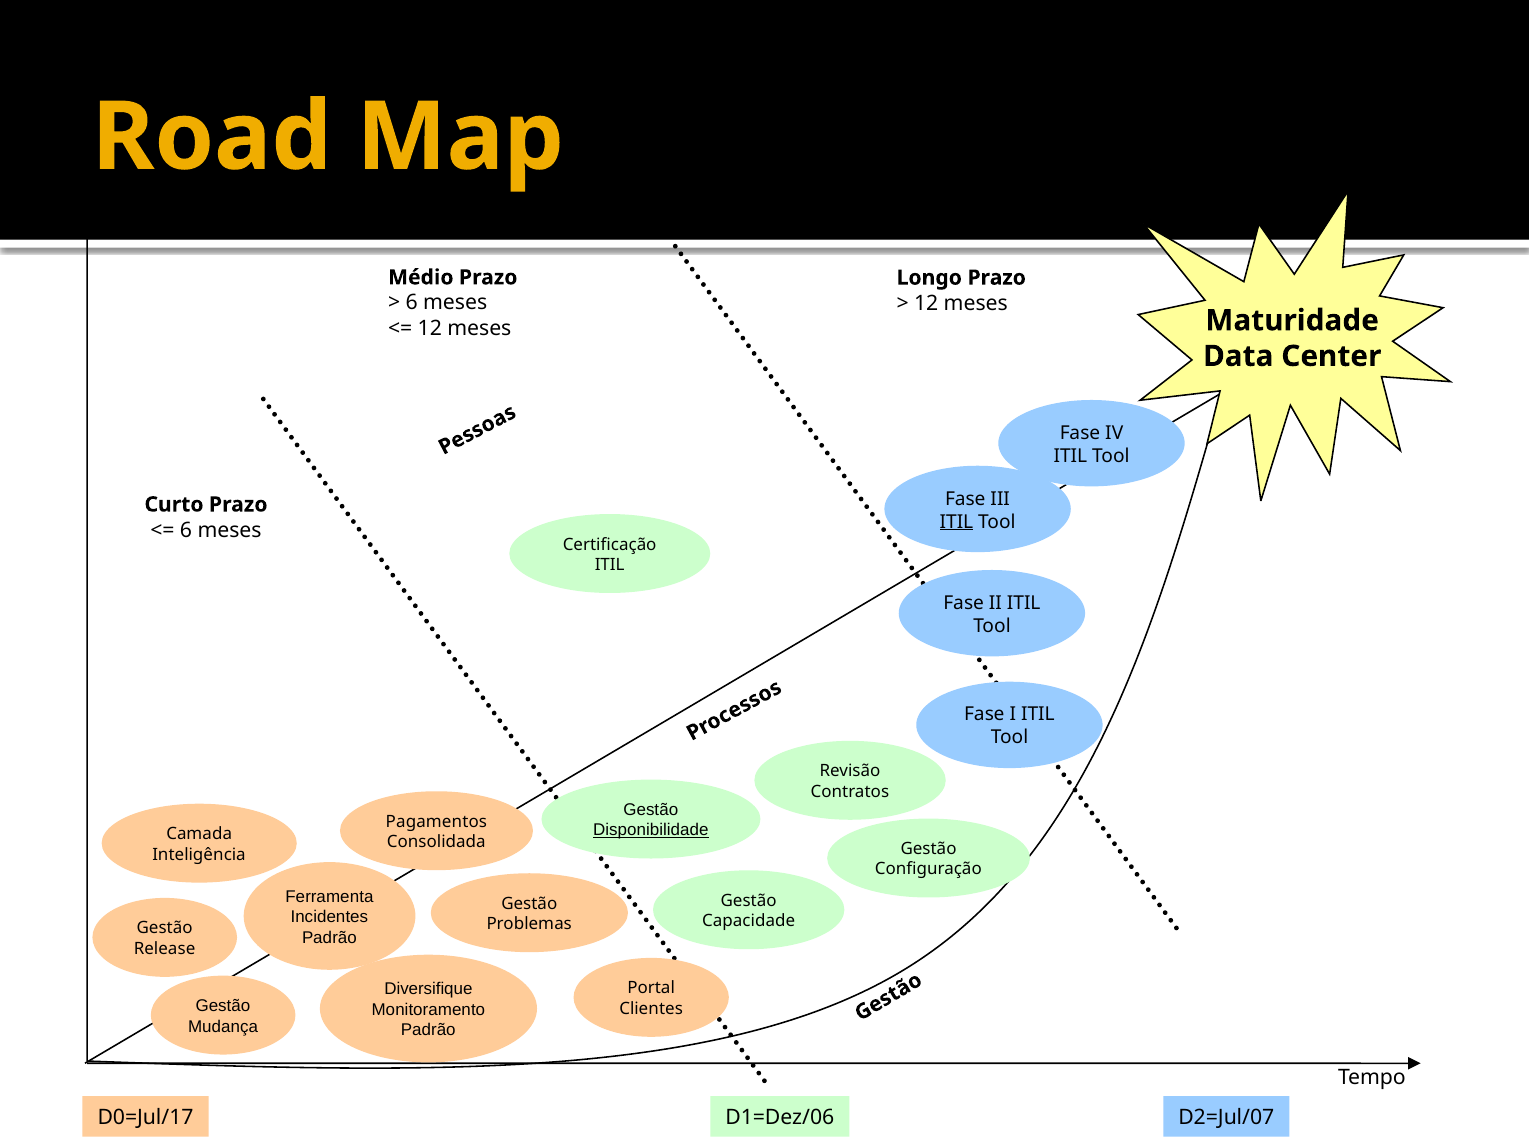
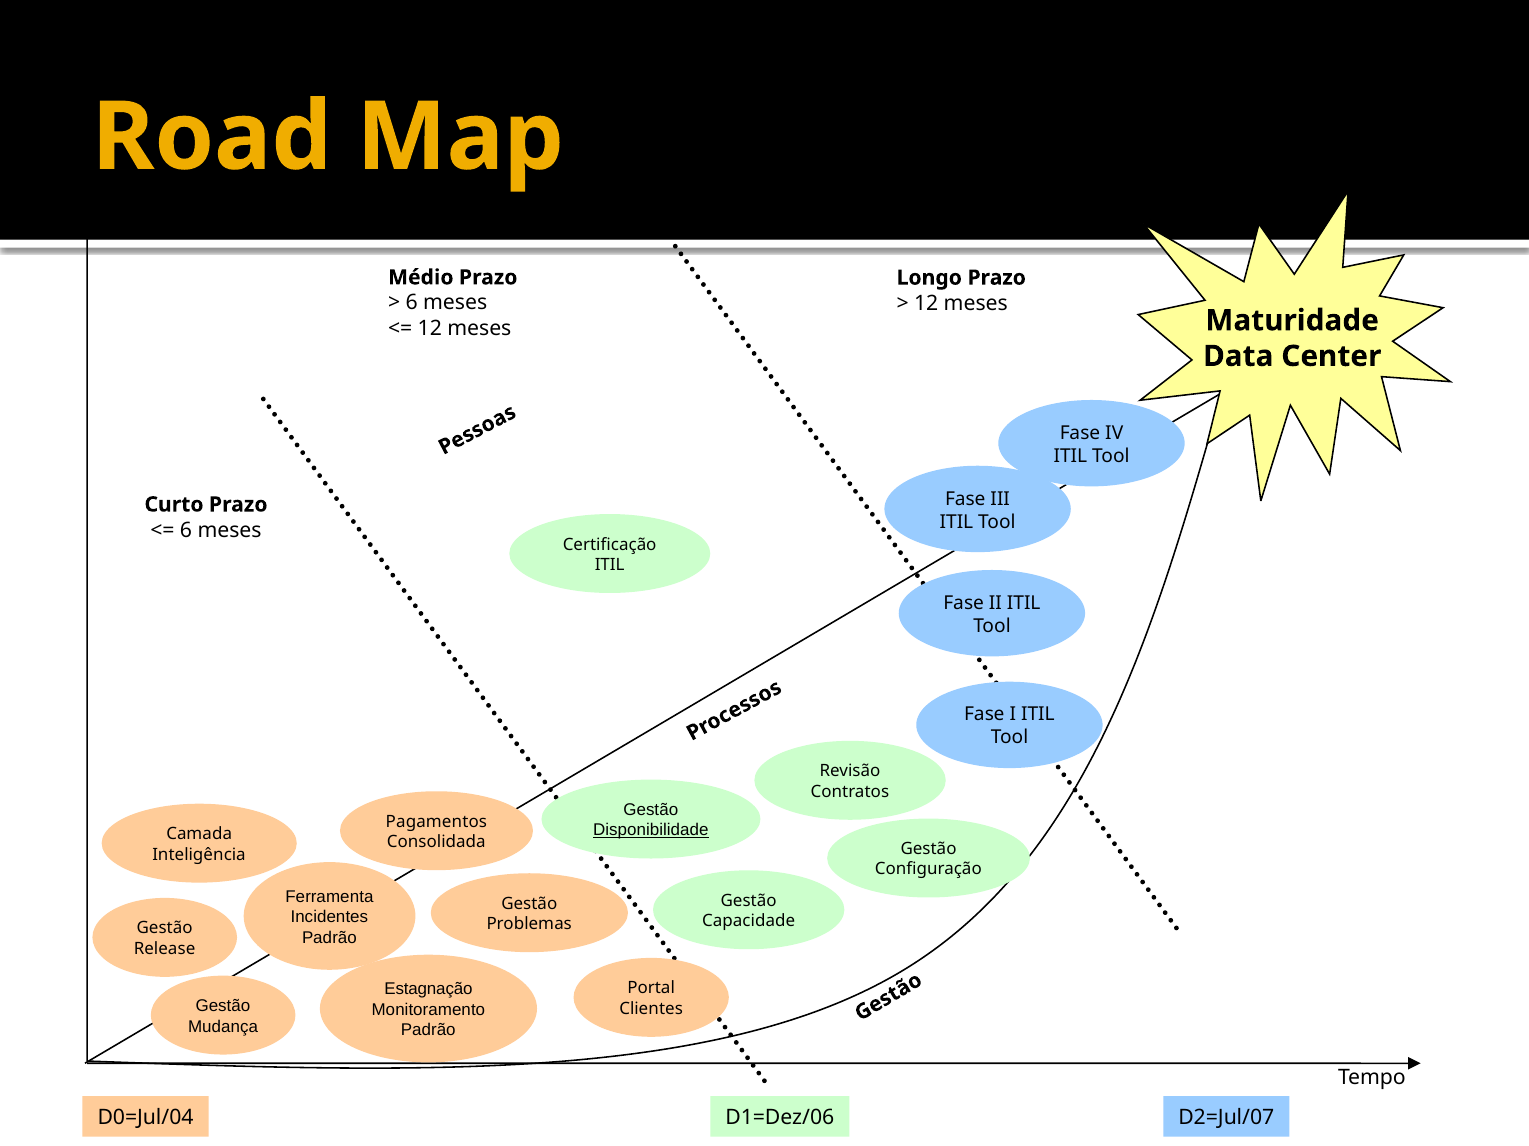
ITIL at (956, 522) underline: present -> none
Diversifique: Diversifique -> Estagnação
D0=Jul/17: D0=Jul/17 -> D0=Jul/04
